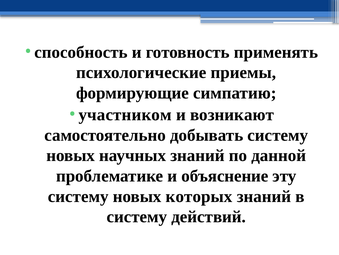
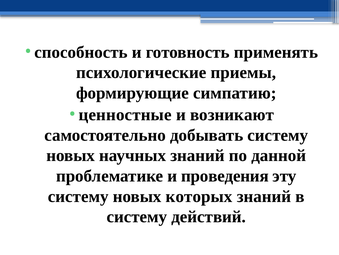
участником: участником -> ценностные
объяснение: объяснение -> проведения
